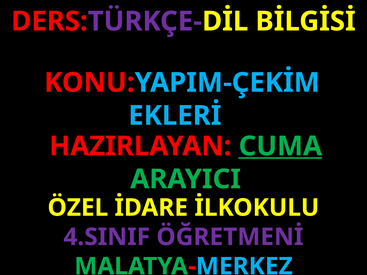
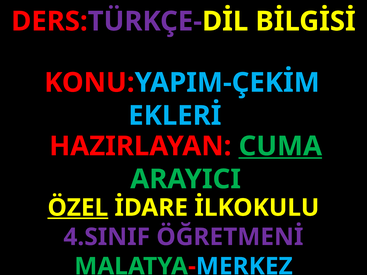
ÖZEL underline: none -> present
